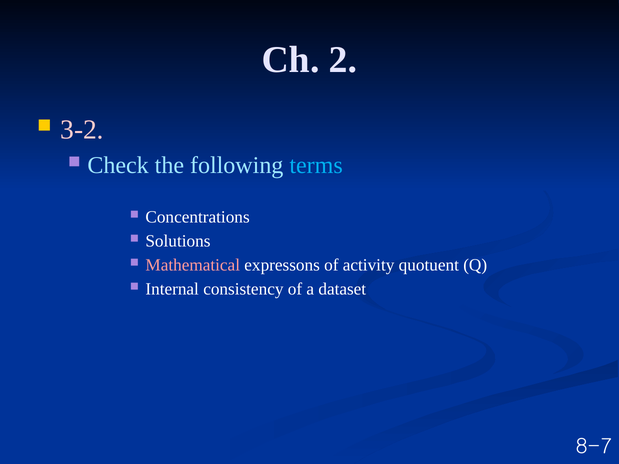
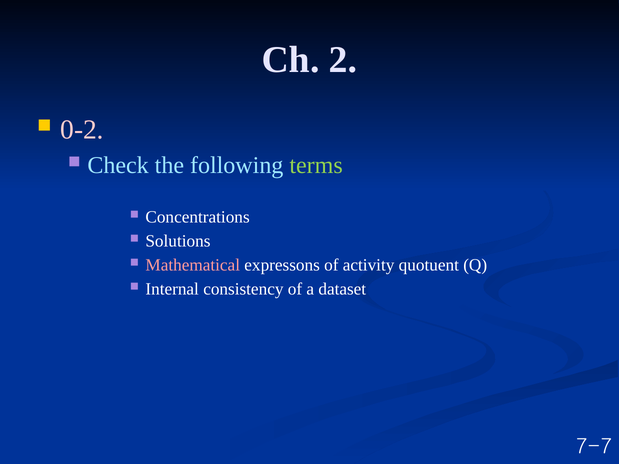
3-2: 3-2 -> 0-2
terms colour: light blue -> light green
8-7: 8-7 -> 7-7
